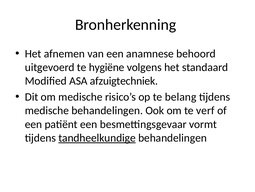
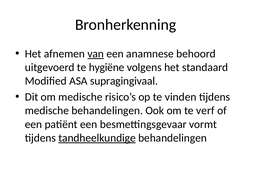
van underline: none -> present
afzuigtechniek: afzuigtechniek -> supragingivaal
belang: belang -> vinden
